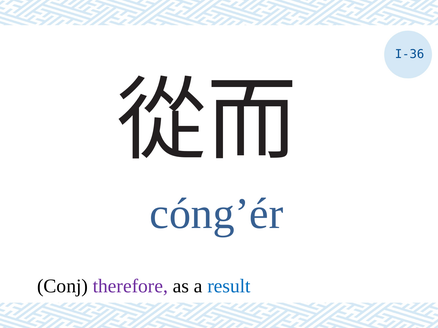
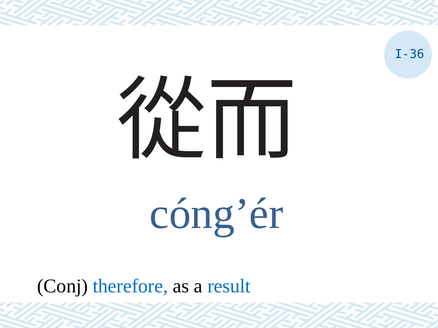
therefore colour: purple -> blue
